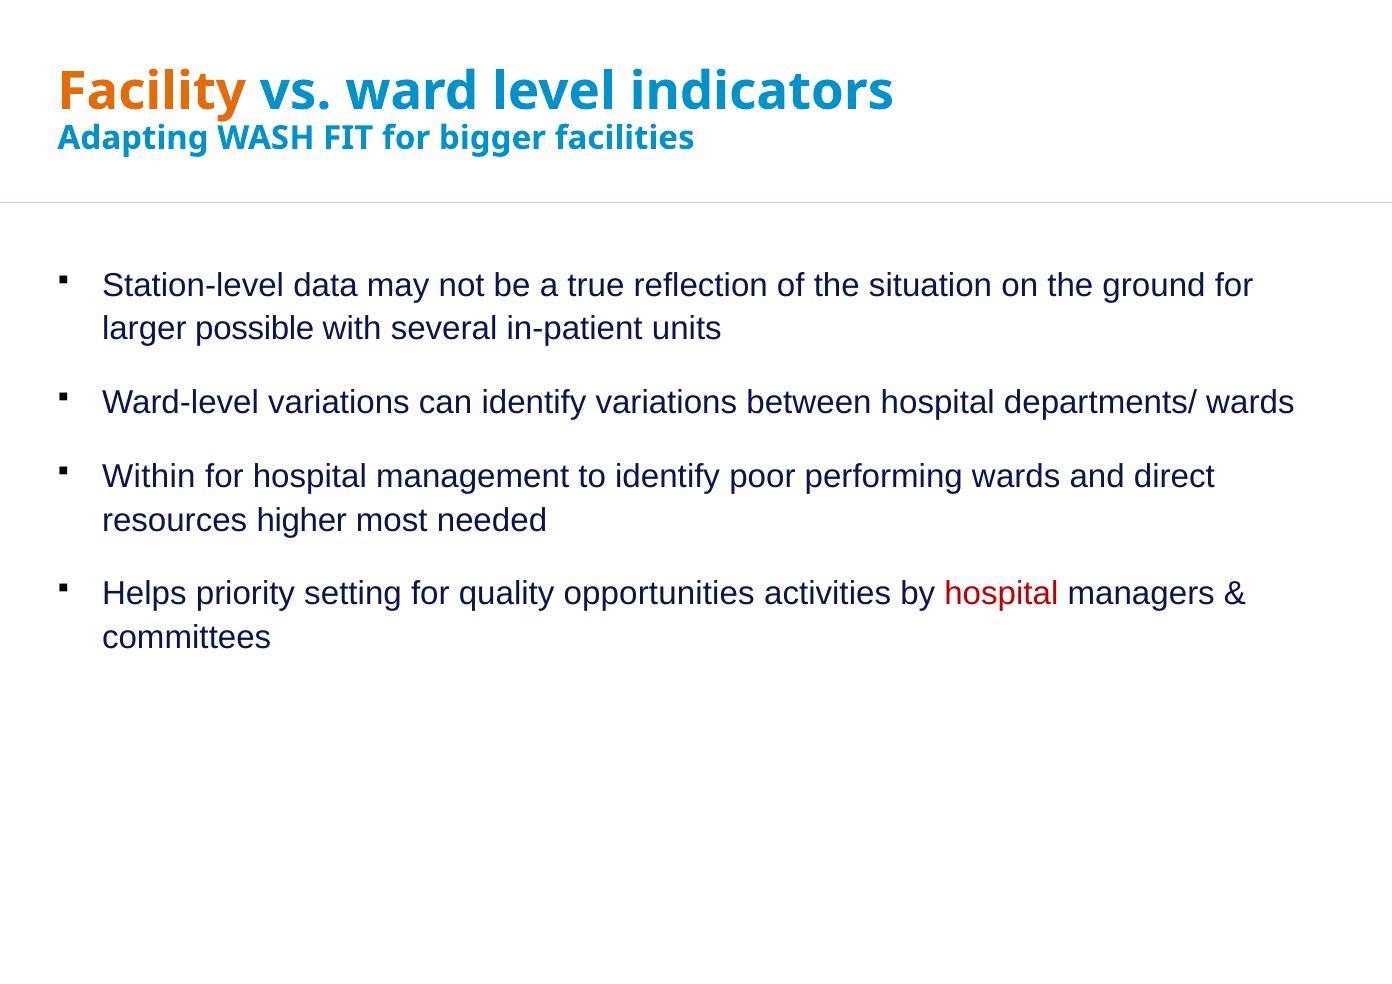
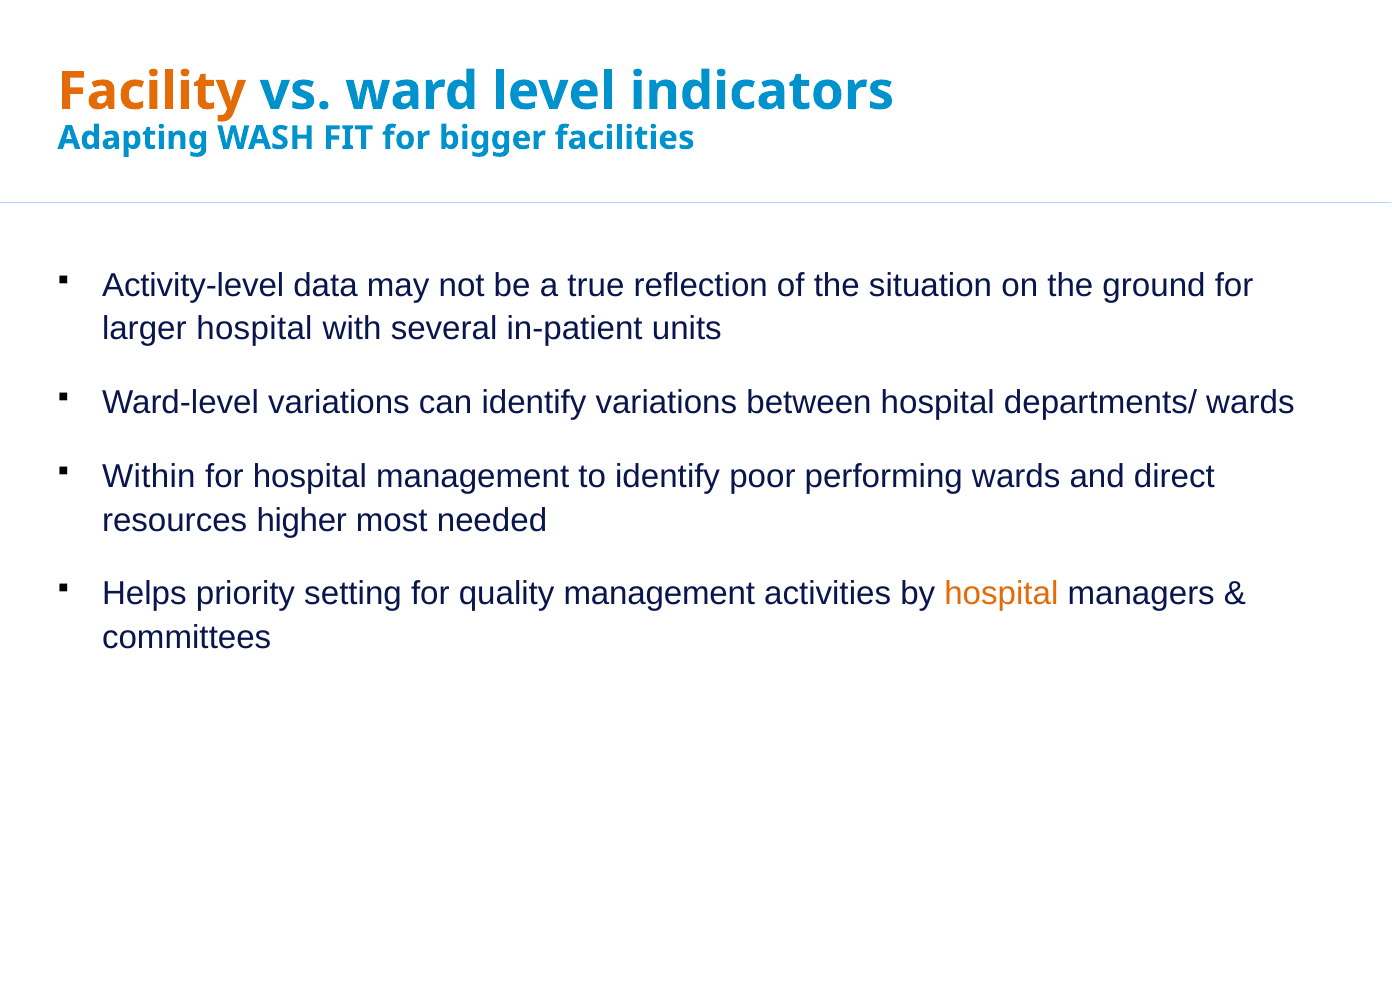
Station-level: Station-level -> Activity-level
larger possible: possible -> hospital
quality opportunities: opportunities -> management
hospital at (1001, 594) colour: red -> orange
